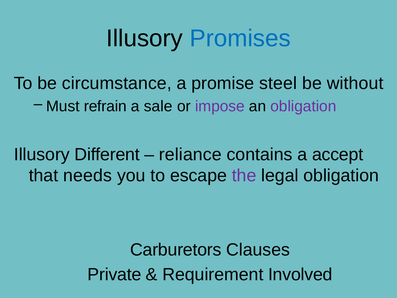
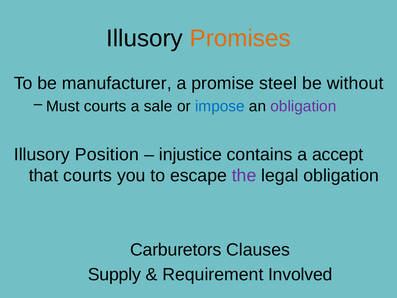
Promises colour: blue -> orange
circumstance: circumstance -> manufacturer
Must refrain: refrain -> courts
impose colour: purple -> blue
Different: Different -> Position
reliance: reliance -> injustice
that needs: needs -> courts
Private: Private -> Supply
